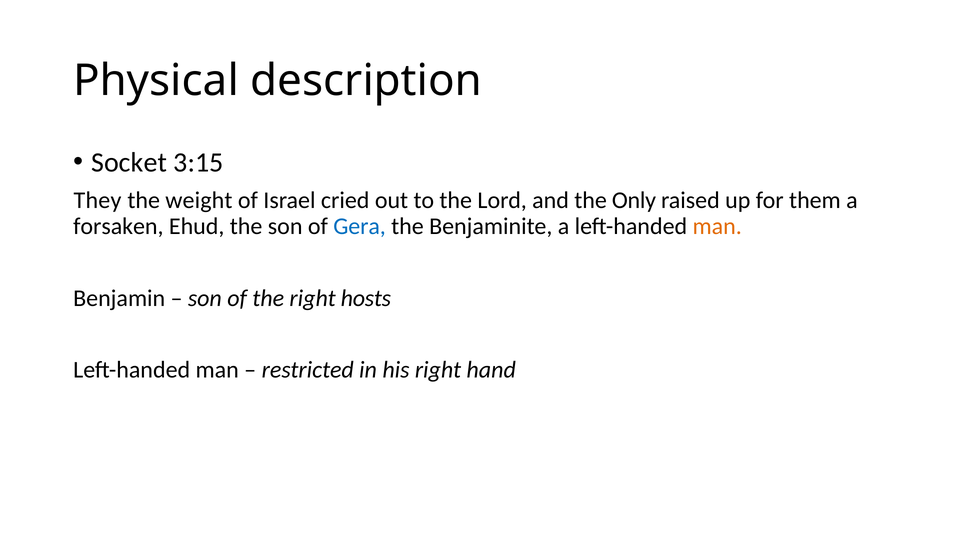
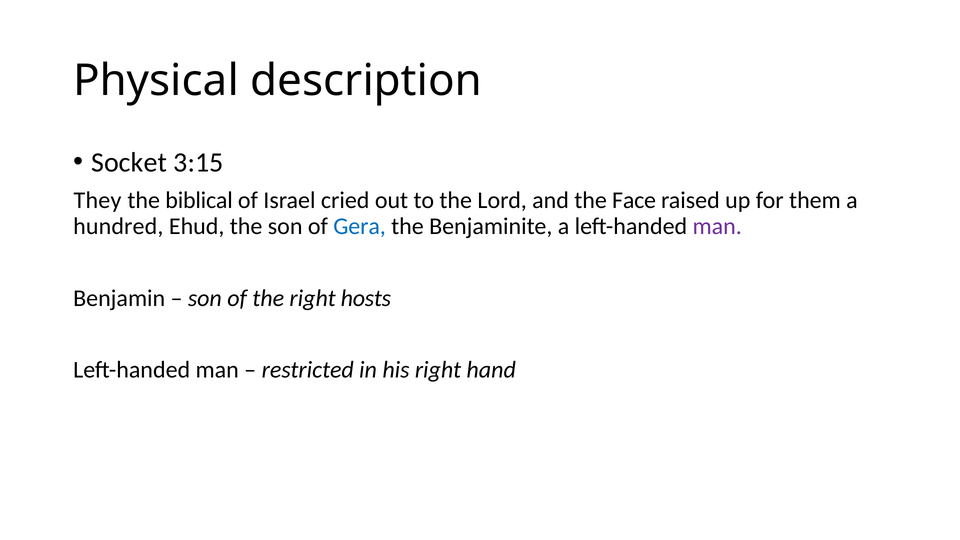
weight: weight -> biblical
Only: Only -> Face
forsaken: forsaken -> hundred
man at (717, 226) colour: orange -> purple
